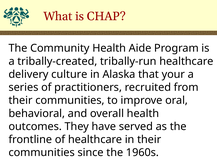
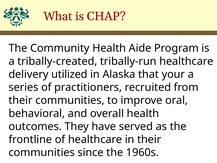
culture: culture -> utilized
